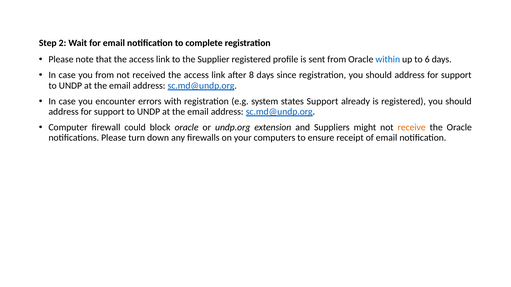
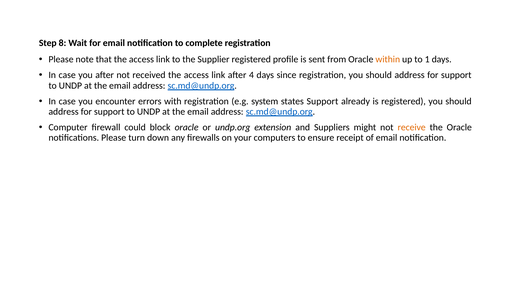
2: 2 -> 8
within colour: blue -> orange
6: 6 -> 1
you from: from -> after
8: 8 -> 4
